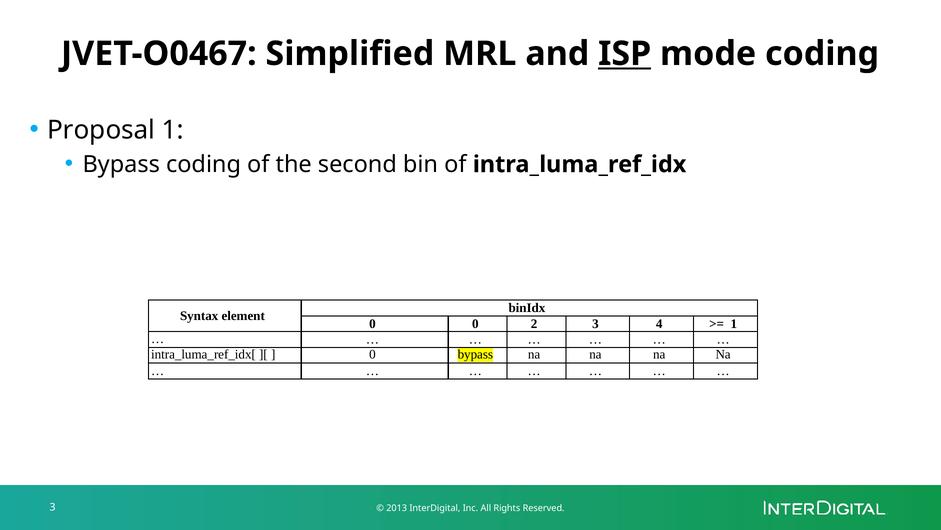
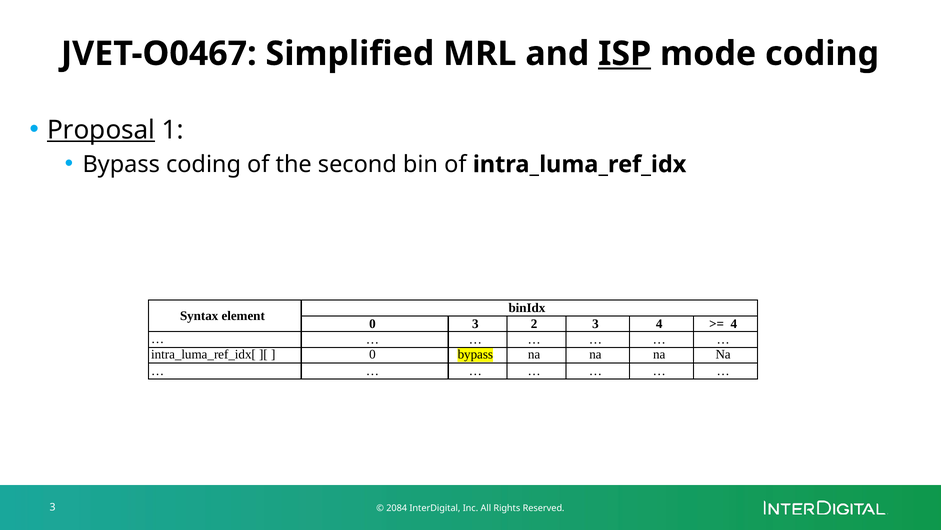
Proposal underline: none -> present
0 0: 0 -> 3
1 at (734, 323): 1 -> 4
2013: 2013 -> 2084
